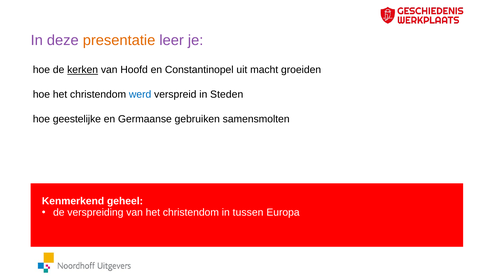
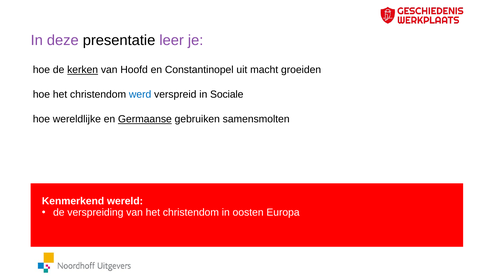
presentatie colour: orange -> black
Steden: Steden -> Sociale
geestelijke: geestelijke -> wereldlijke
Germaanse underline: none -> present
geheel: geheel -> wereld
tussen: tussen -> oosten
